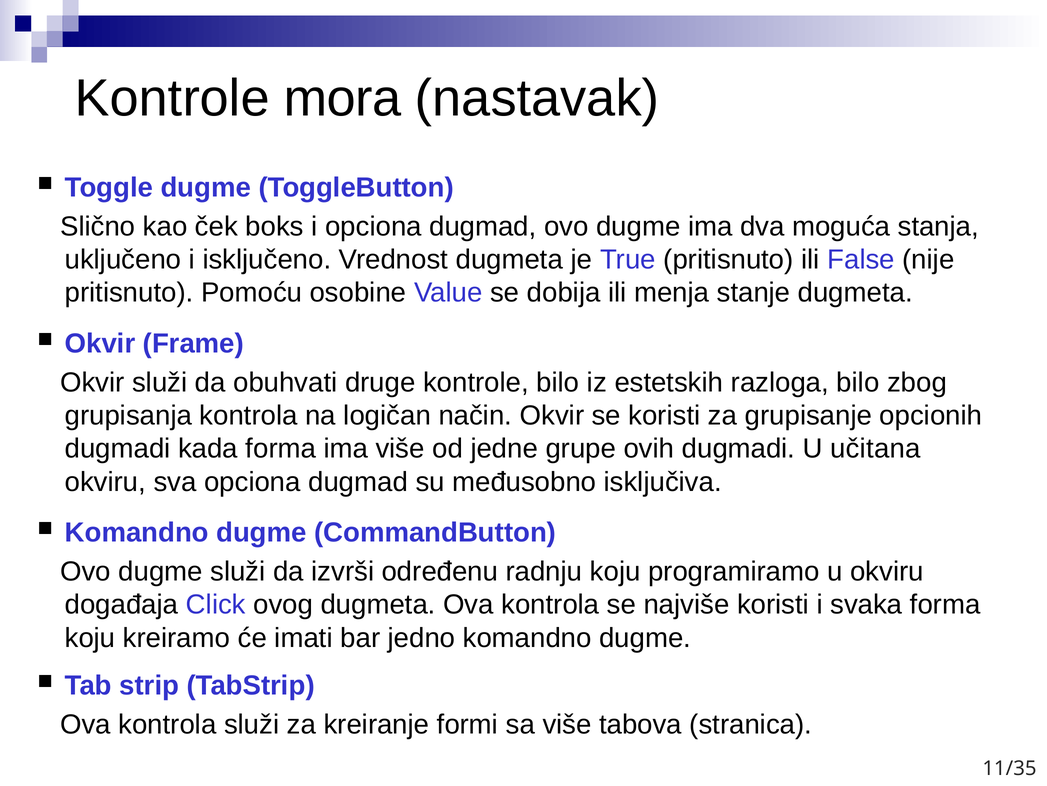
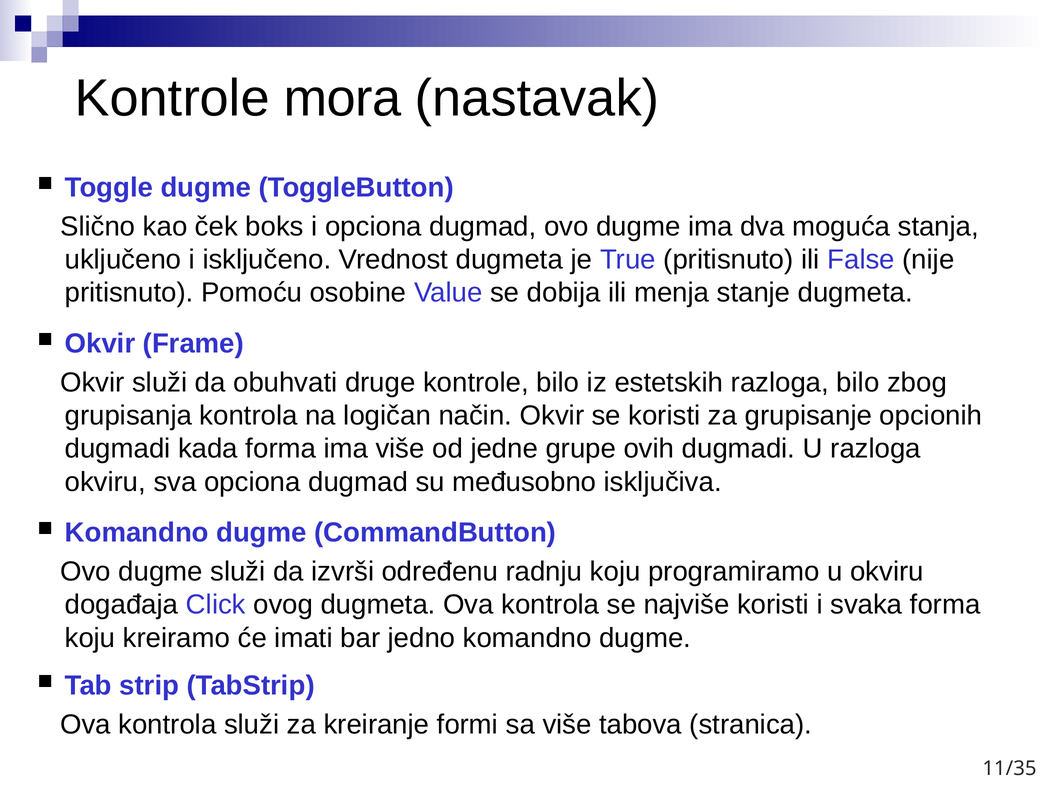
U učitana: učitana -> razloga
